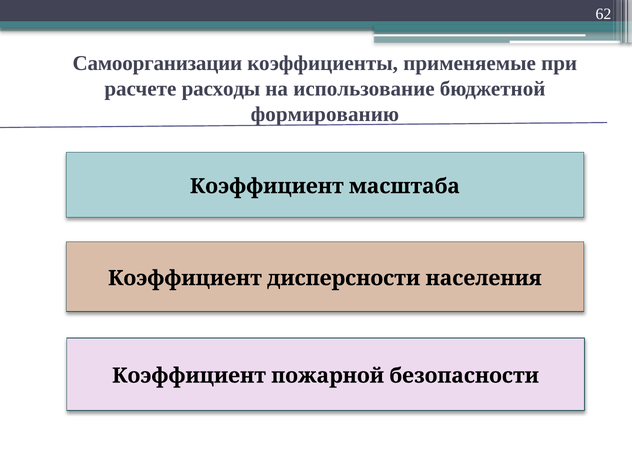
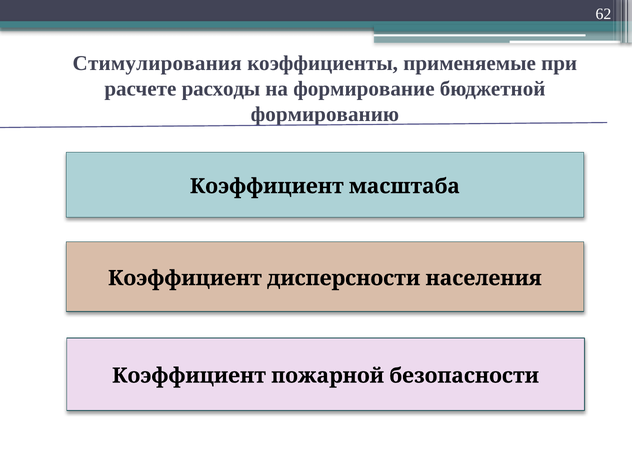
Самоорганизации: Самоорганизации -> Стимулирования
использование: использование -> формирование
